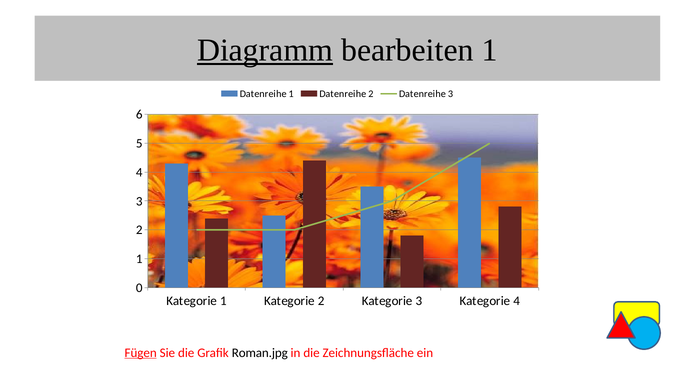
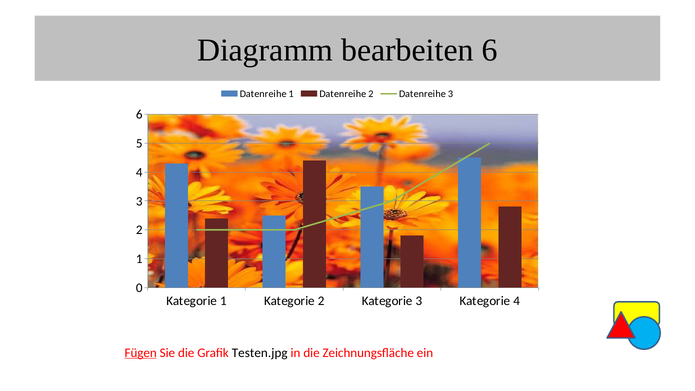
Diagramm underline: present -> none
bearbeiten 1: 1 -> 6
Roman.jpg: Roman.jpg -> Testen.jpg
